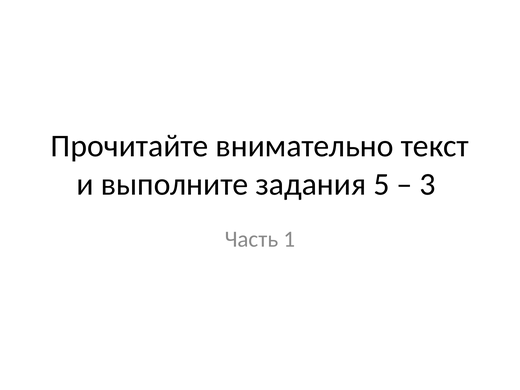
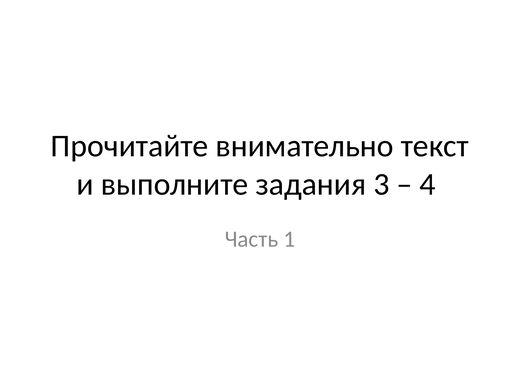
5: 5 -> 3
3: 3 -> 4
